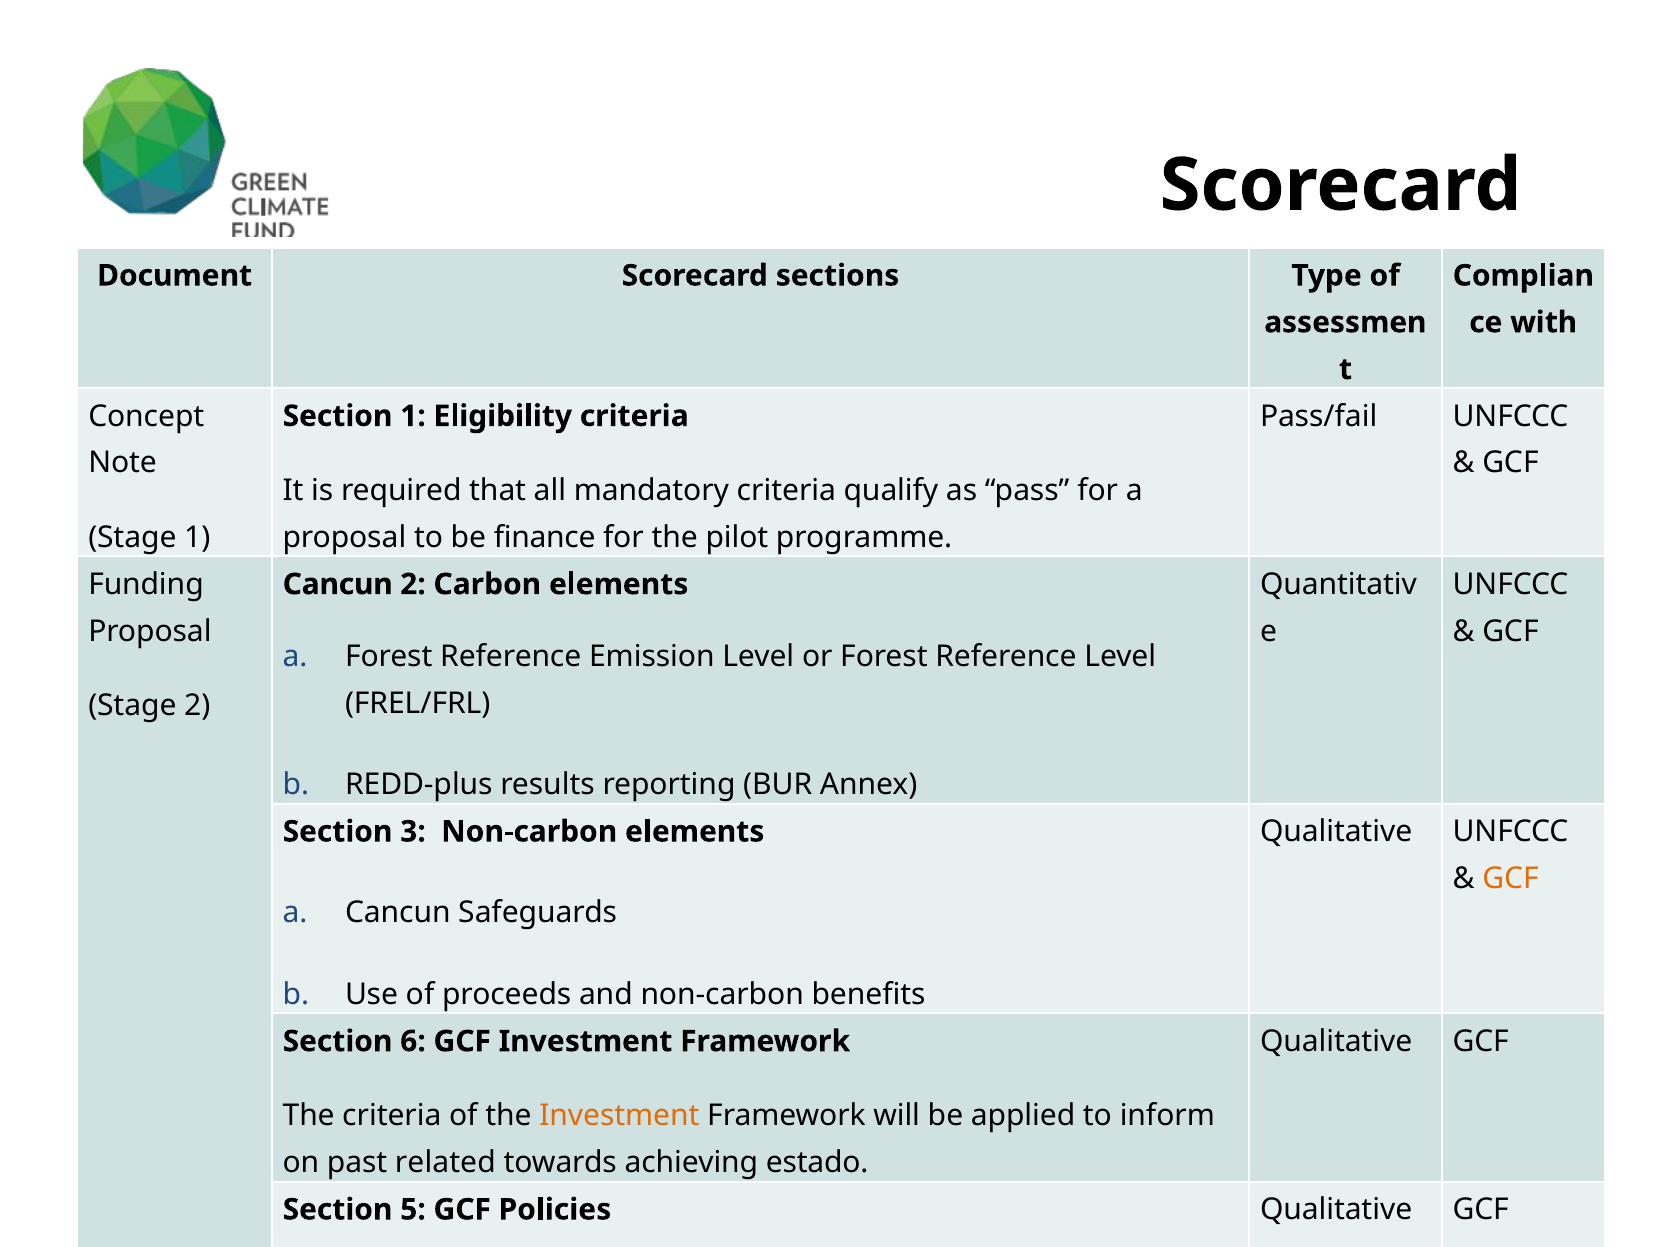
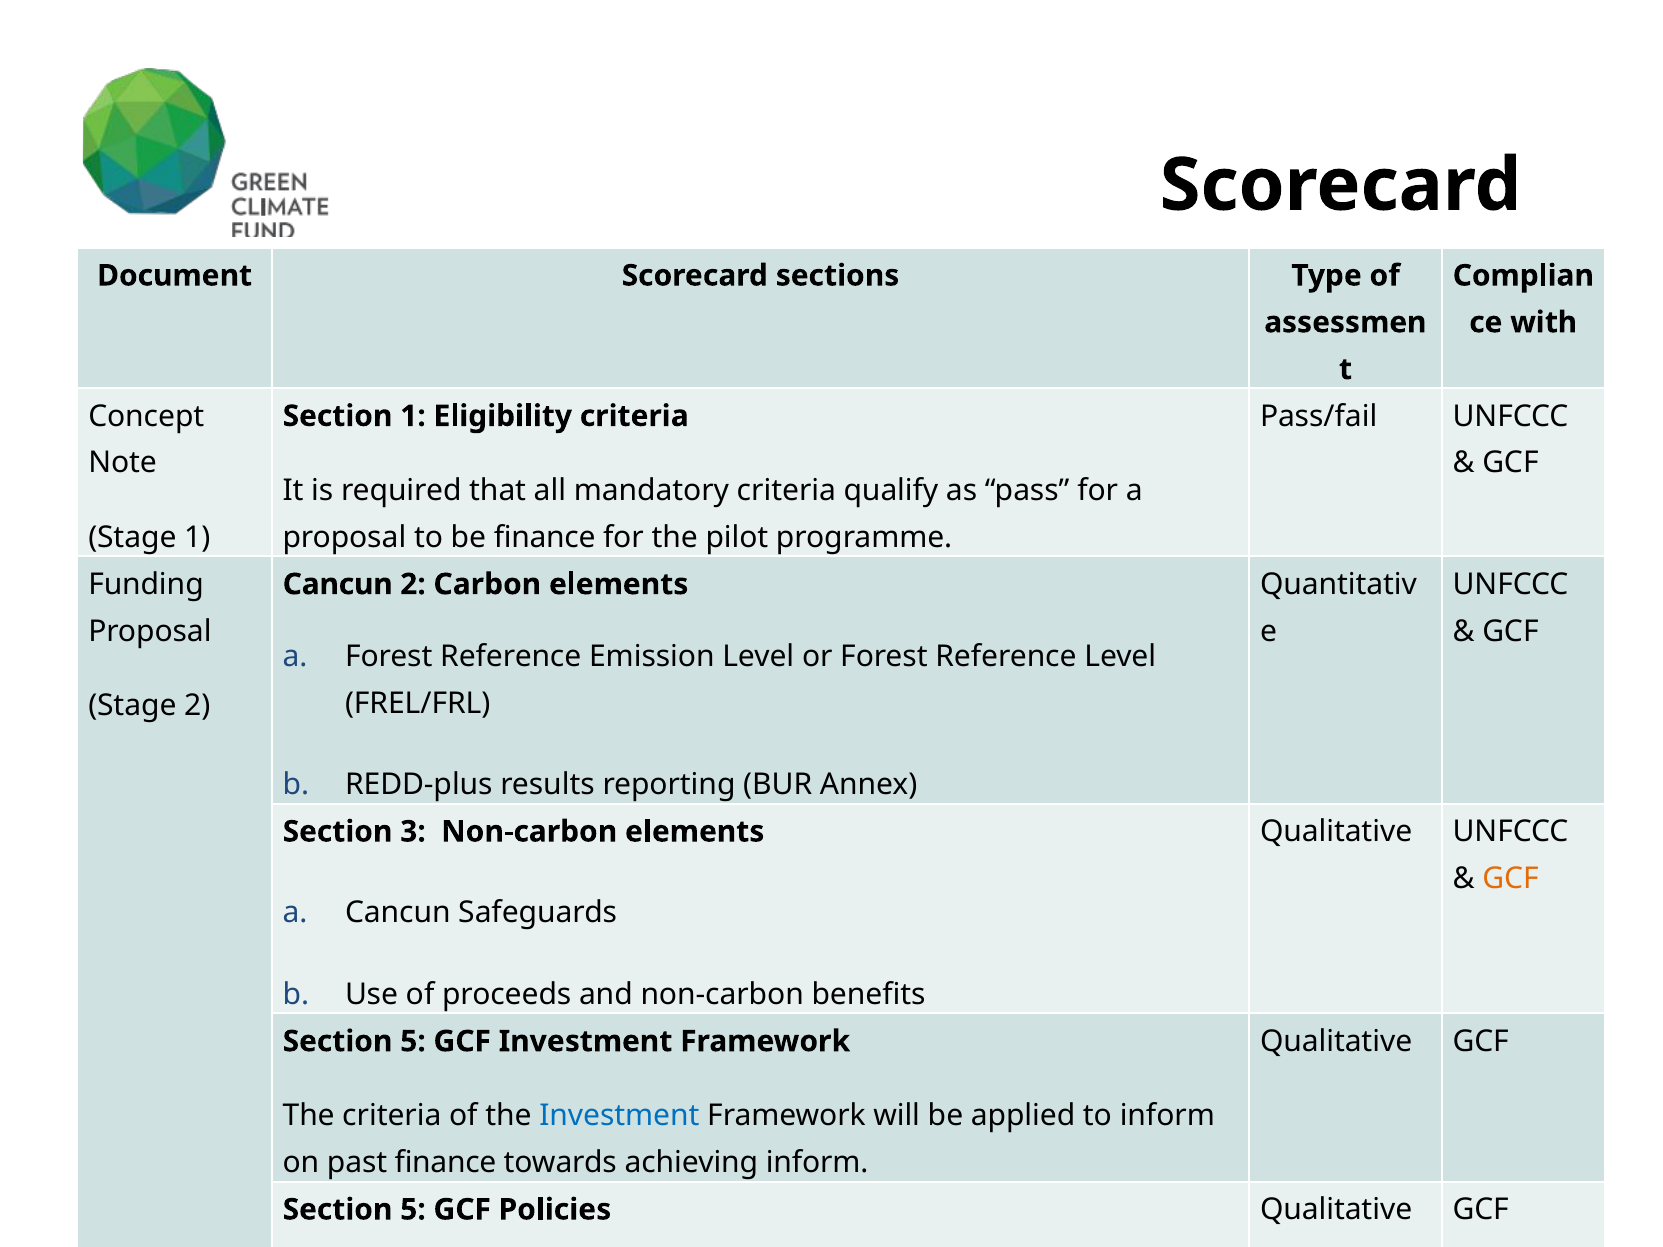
6 at (413, 1042): 6 -> 5
Investment at (619, 1116) colour: orange -> blue
past related: related -> finance
achieving estado: estado -> inform
